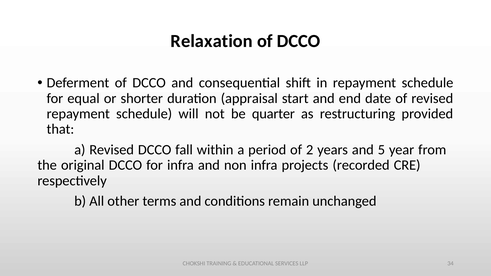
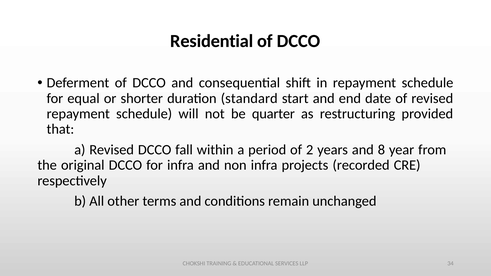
Relaxation: Relaxation -> Residential
appraisal: appraisal -> standard
5: 5 -> 8
